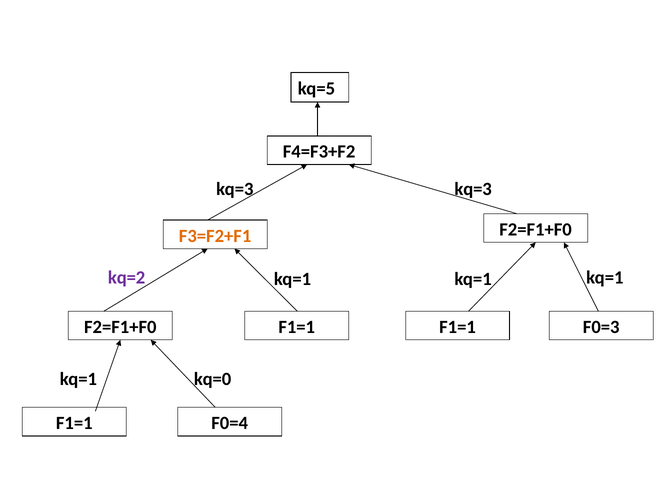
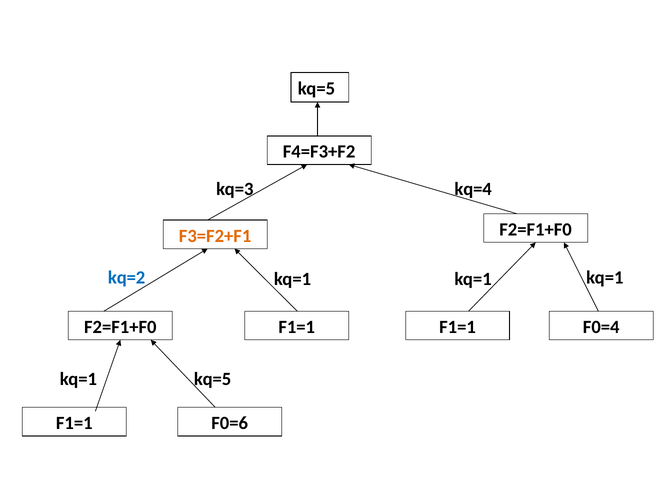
kq=3 at (473, 189): kq=3 -> kq=4
kq=2 colour: purple -> blue
F0=3: F0=3 -> F0=4
kq=1 kq=0: kq=0 -> kq=5
F0=4: F0=4 -> F0=6
